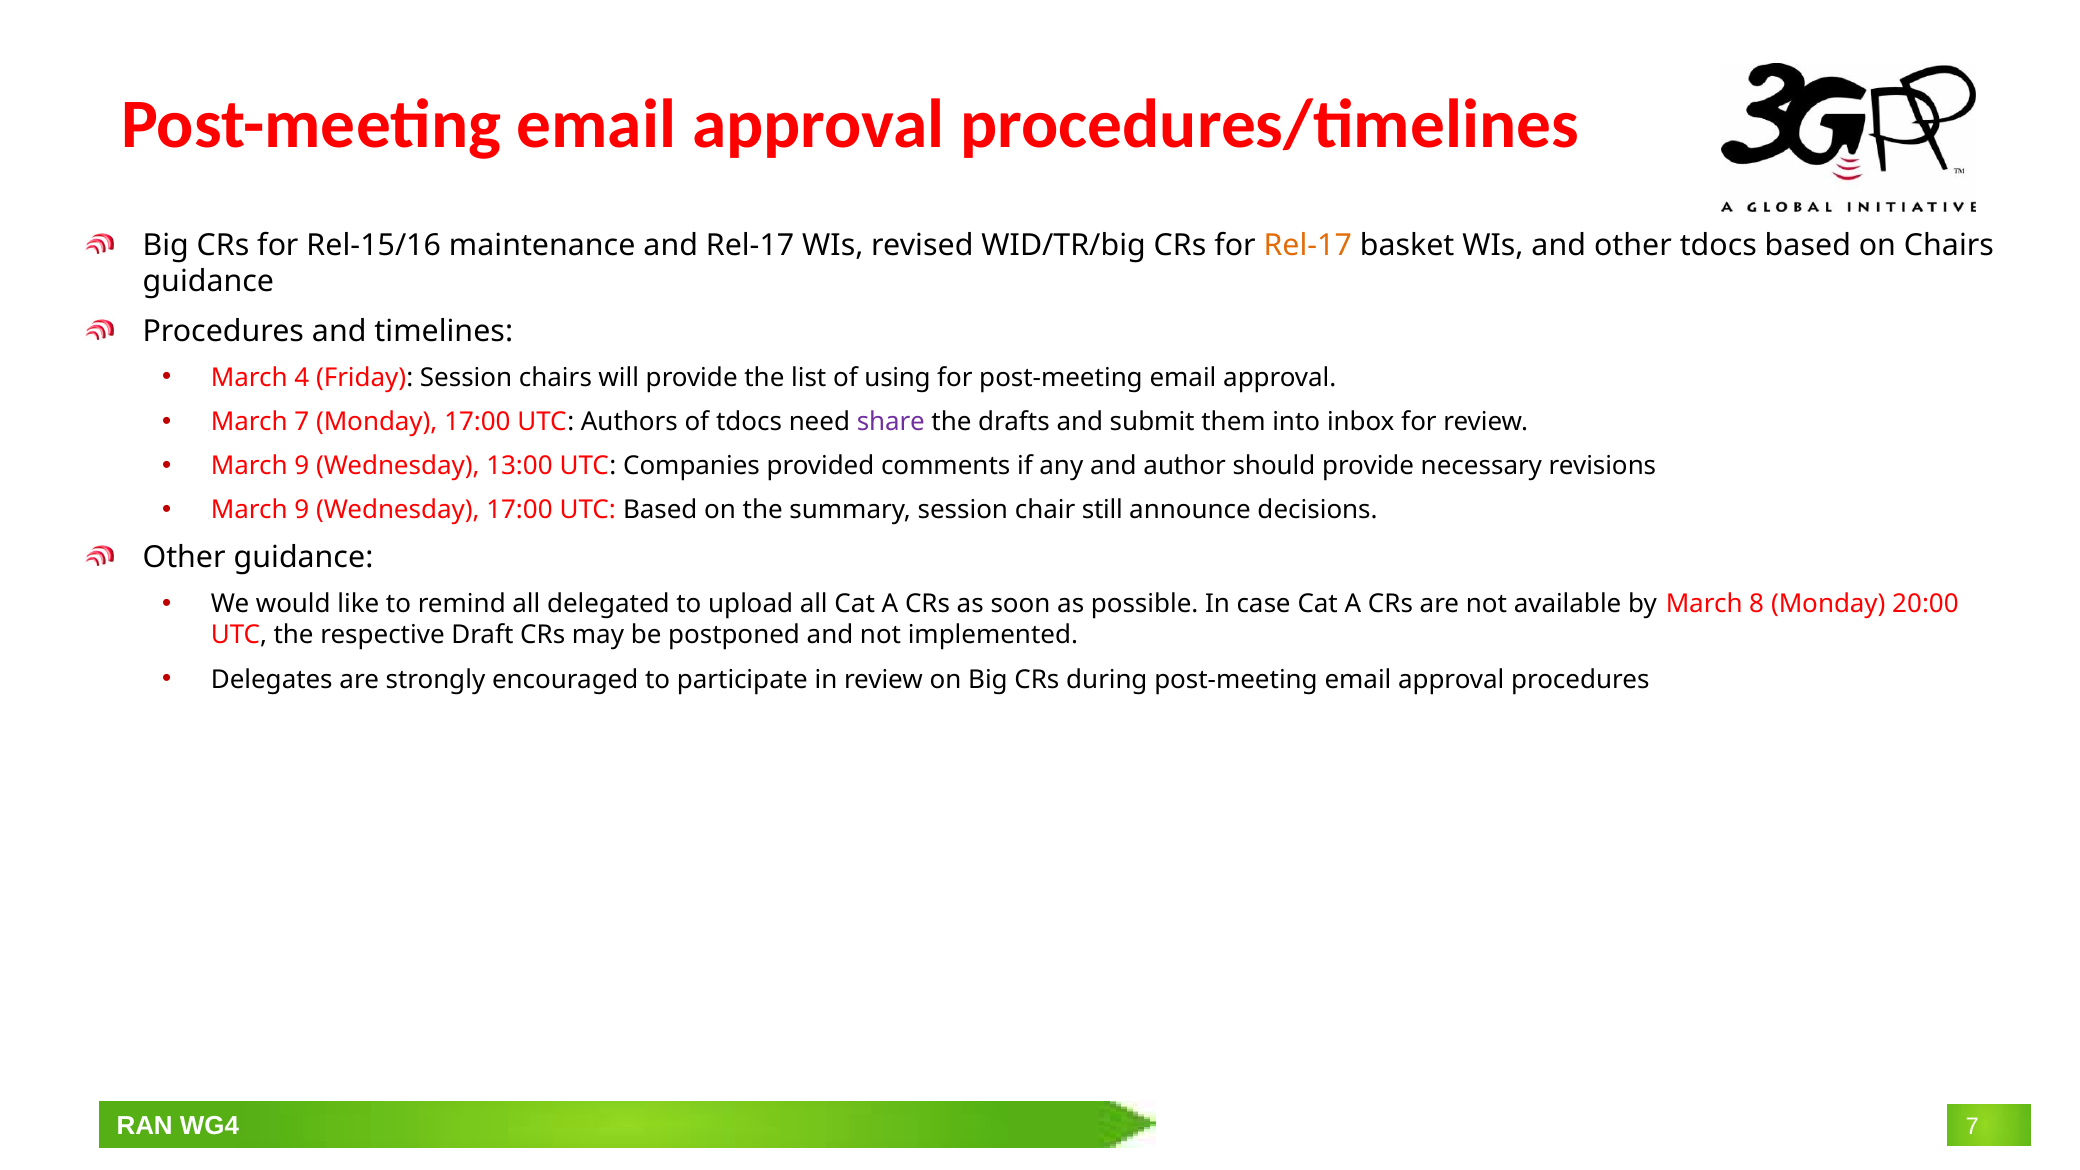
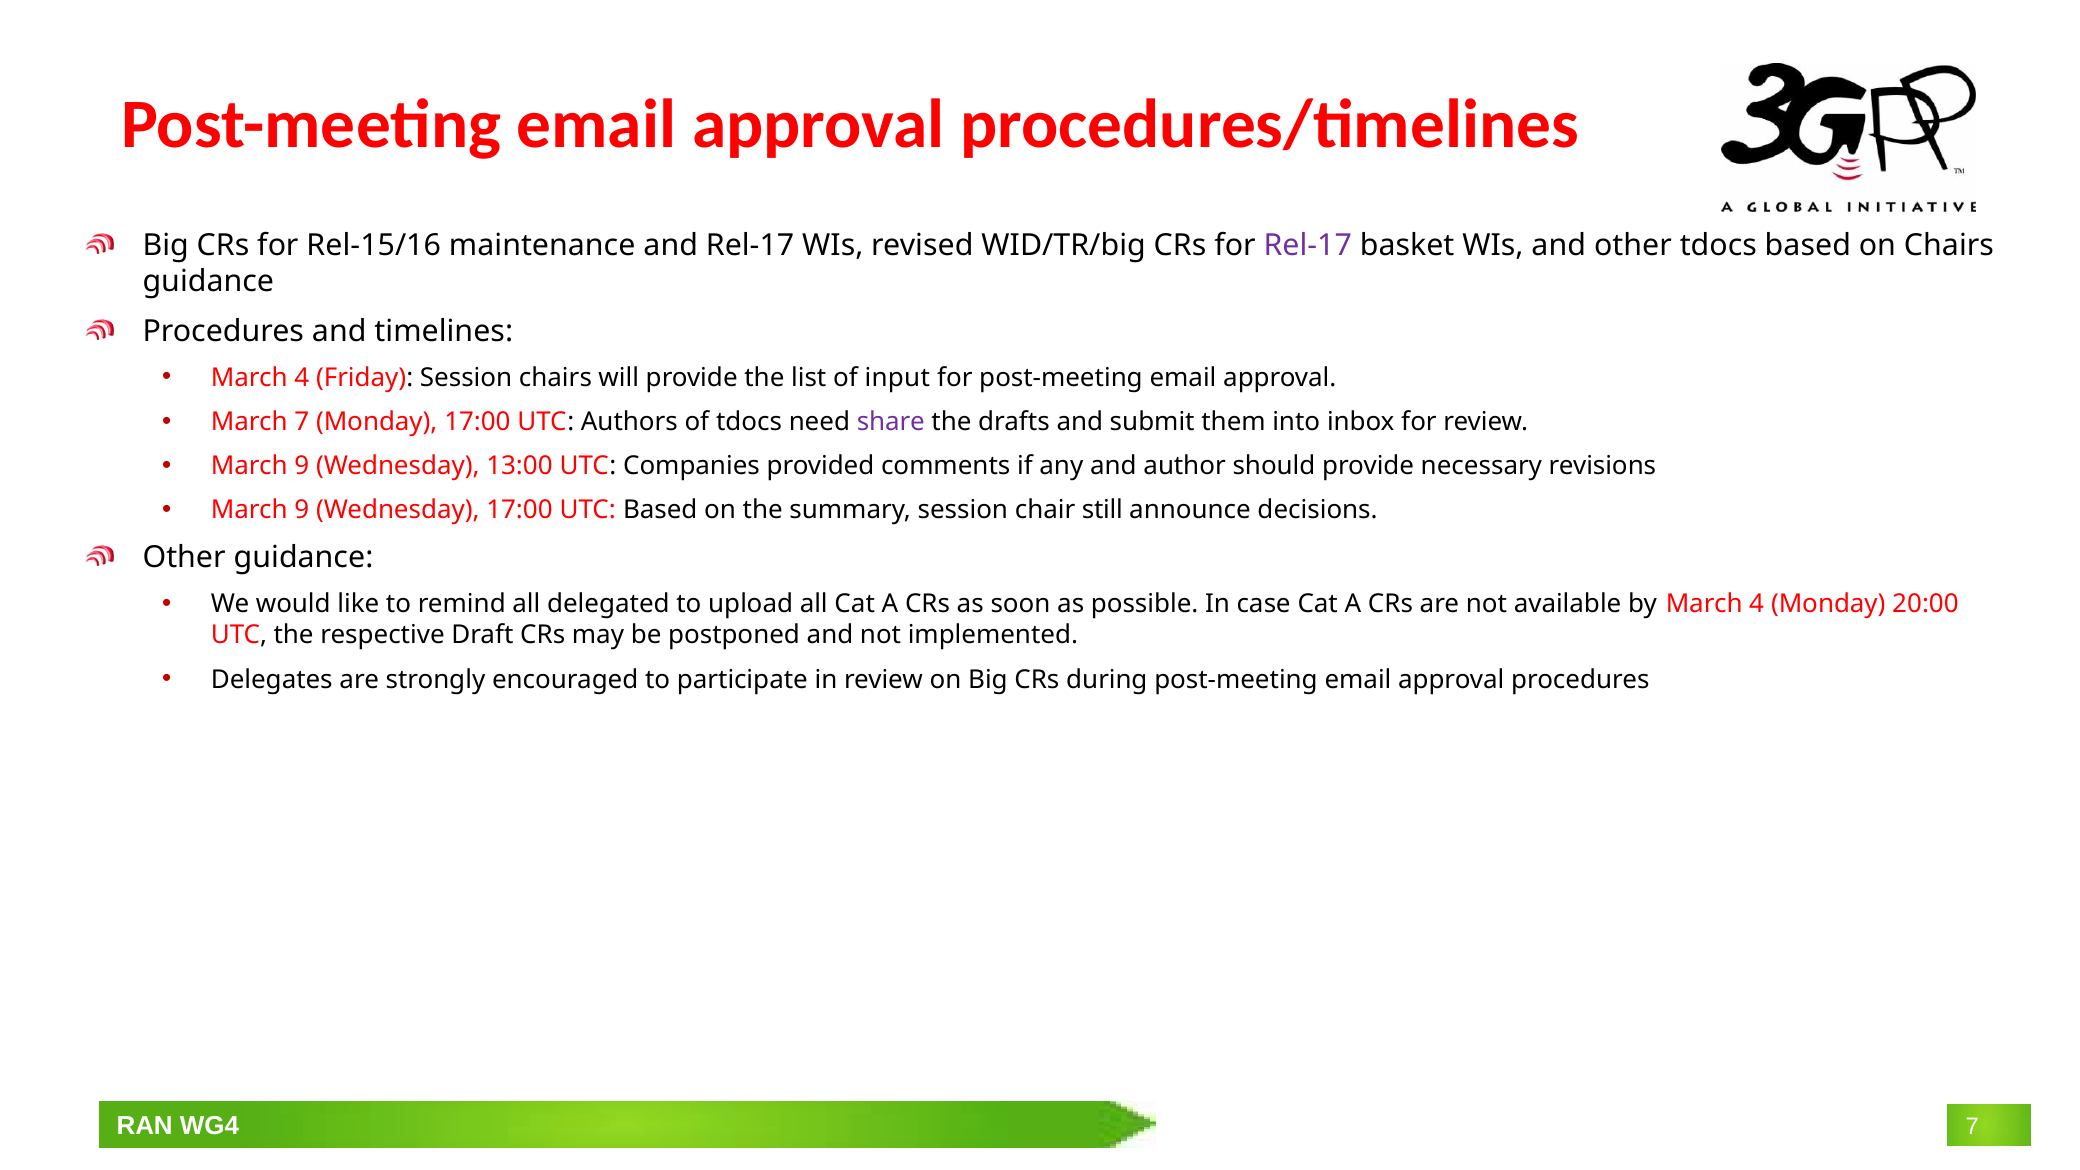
Rel-17 at (1308, 245) colour: orange -> purple
using: using -> input
by March 8: 8 -> 4
